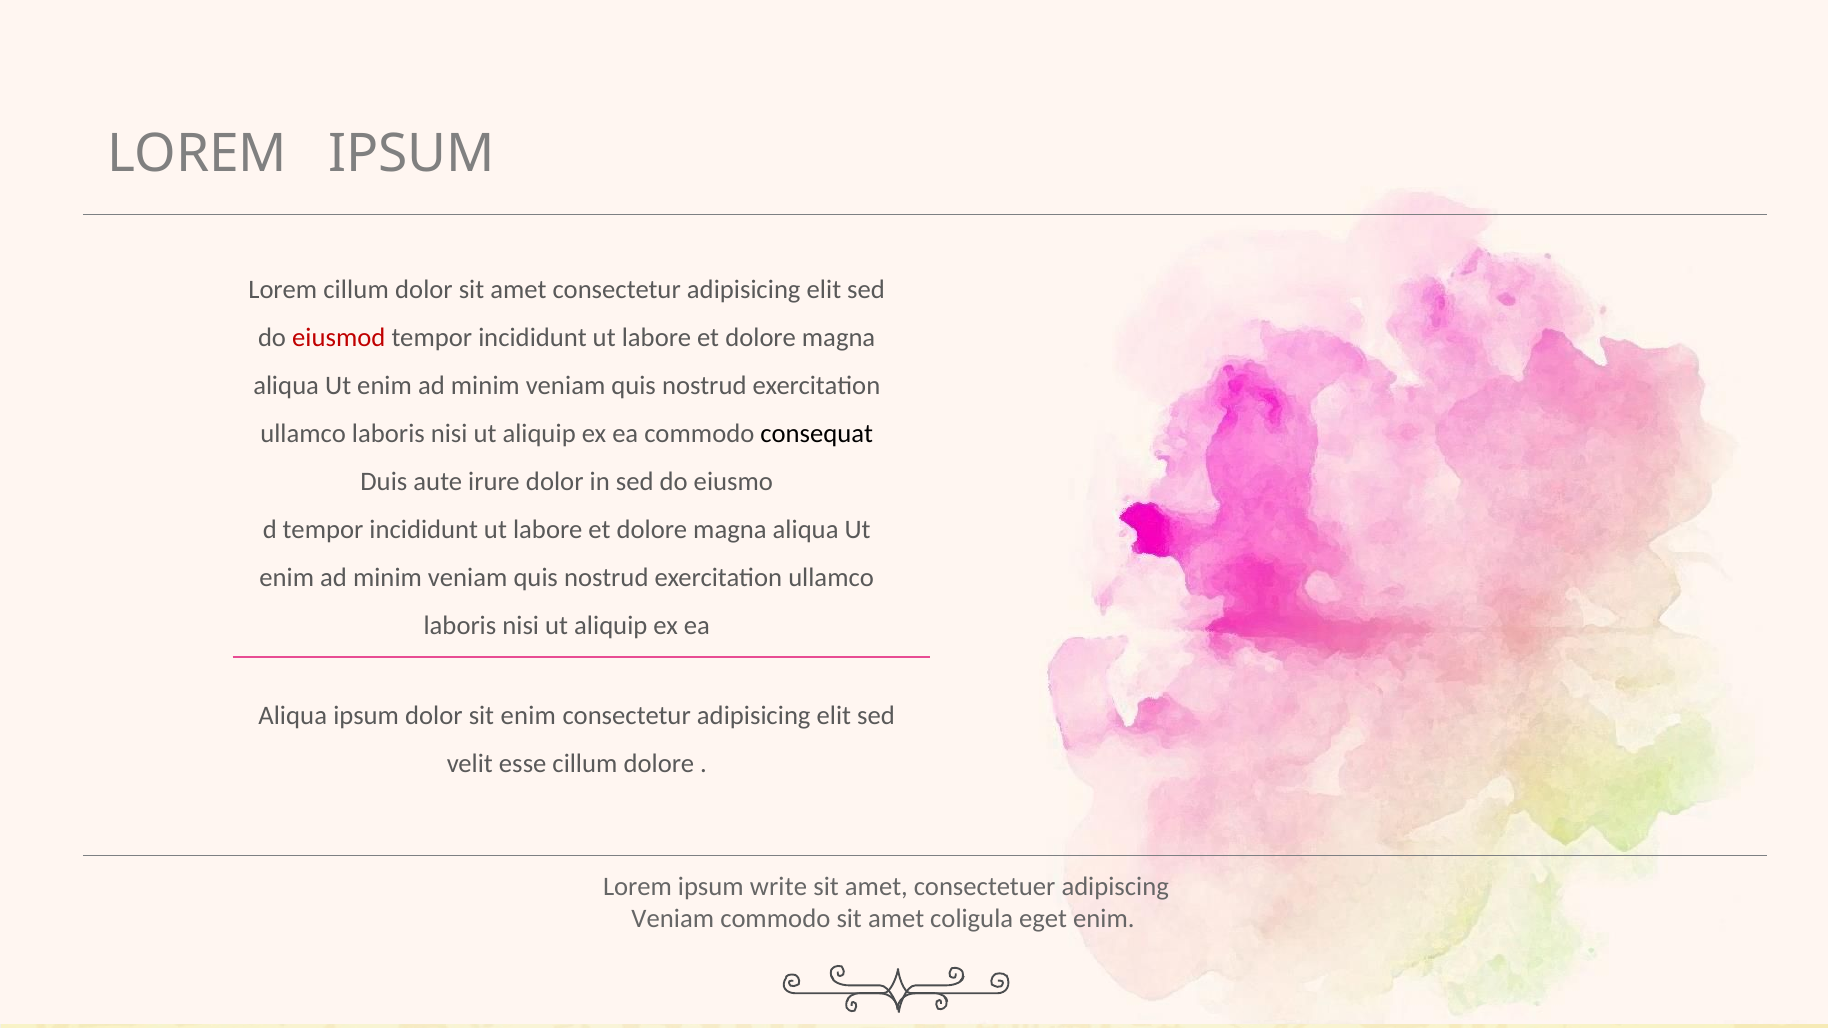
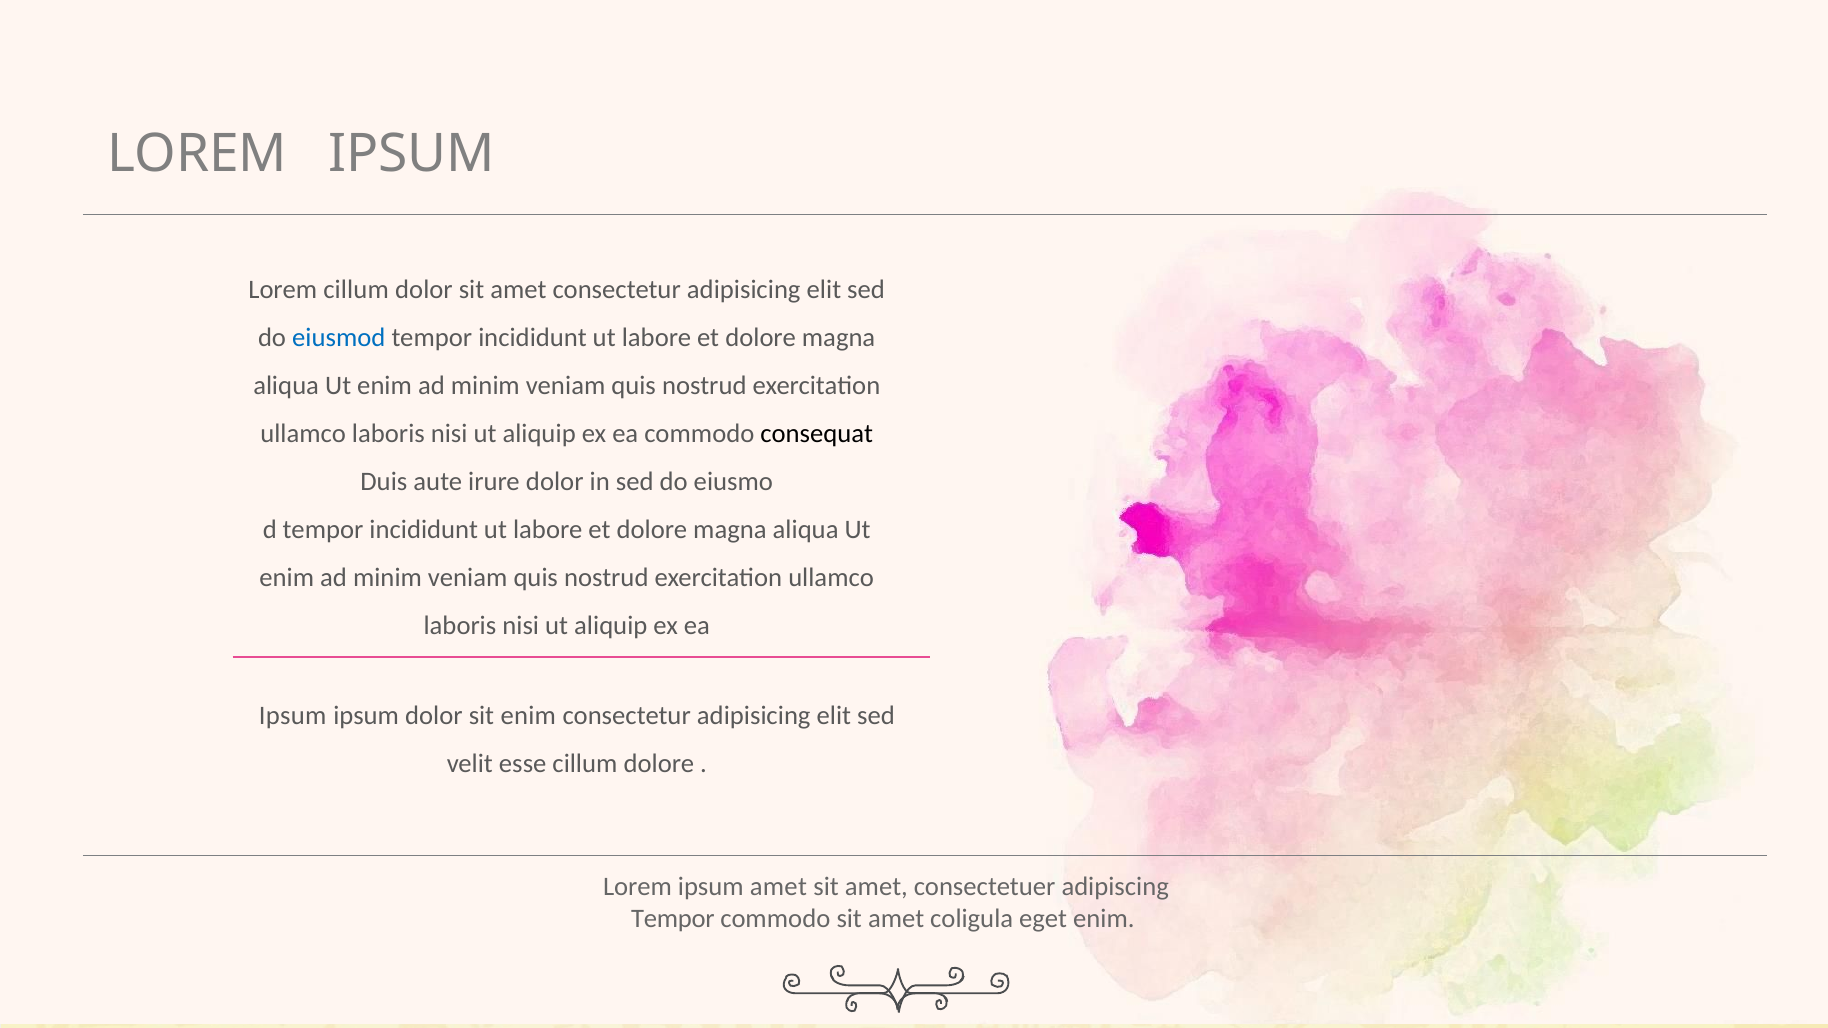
eiusmod colour: red -> blue
Aliqua at (293, 716): Aliqua -> Ipsum
ipsum write: write -> amet
Veniam at (673, 919): Veniam -> Tempor
